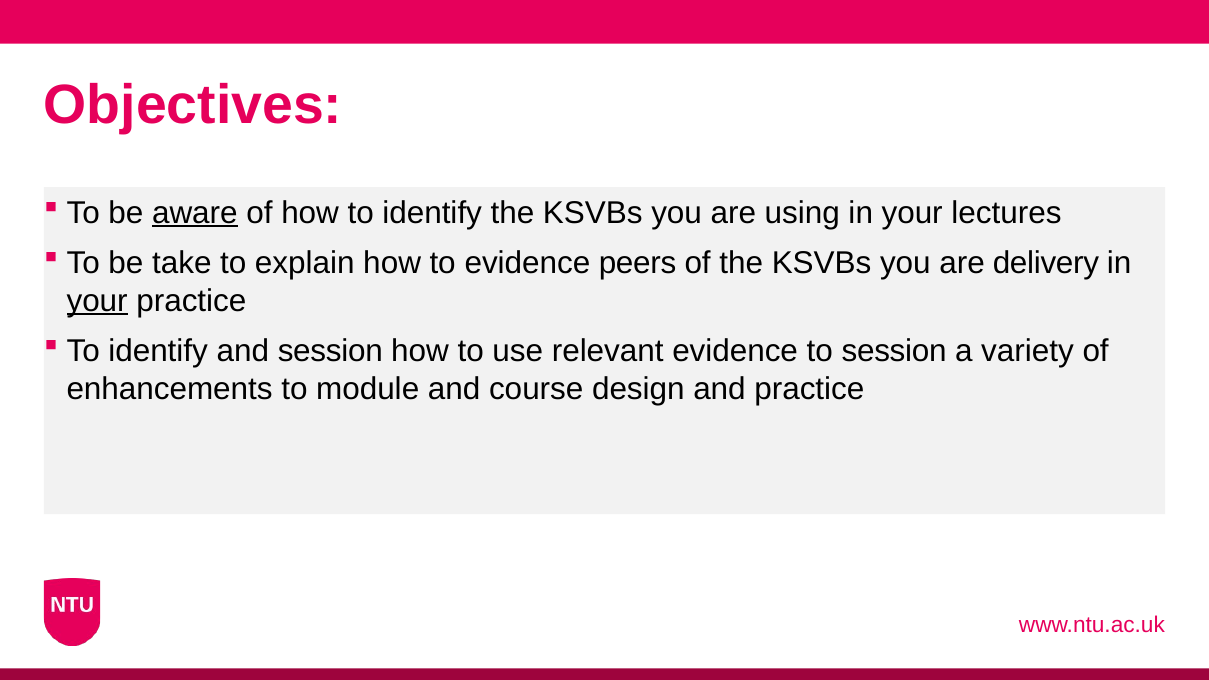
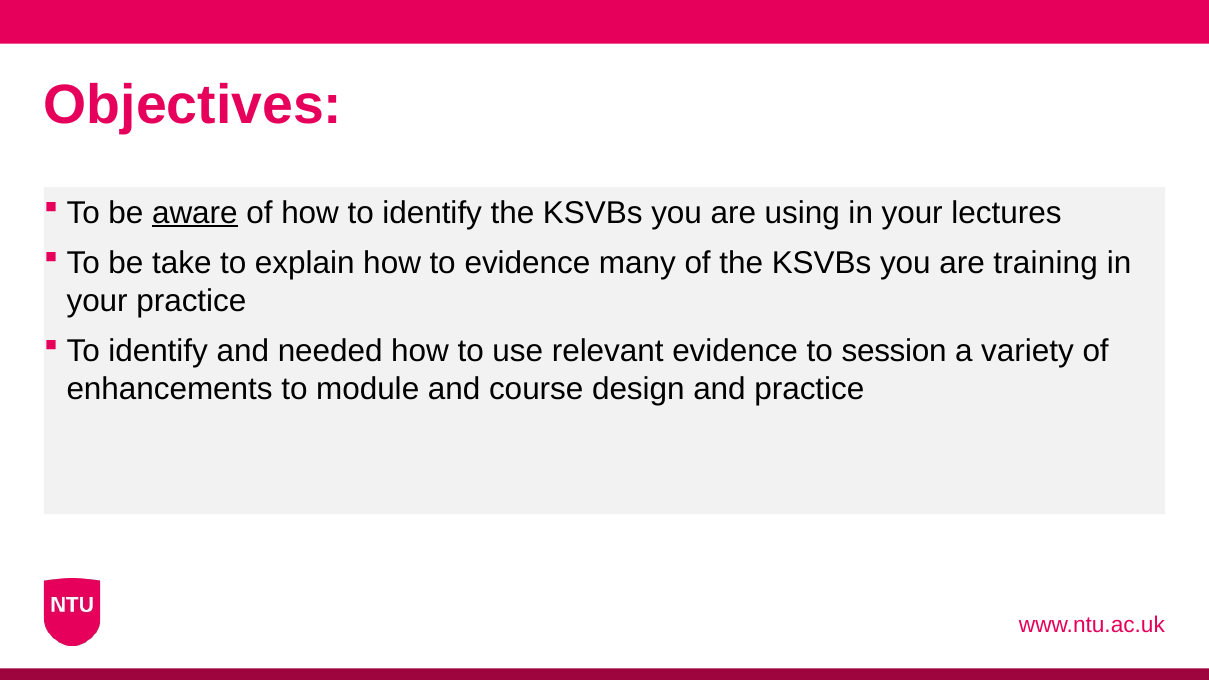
peers: peers -> many
delivery: delivery -> training
your at (97, 301) underline: present -> none
and session: session -> needed
